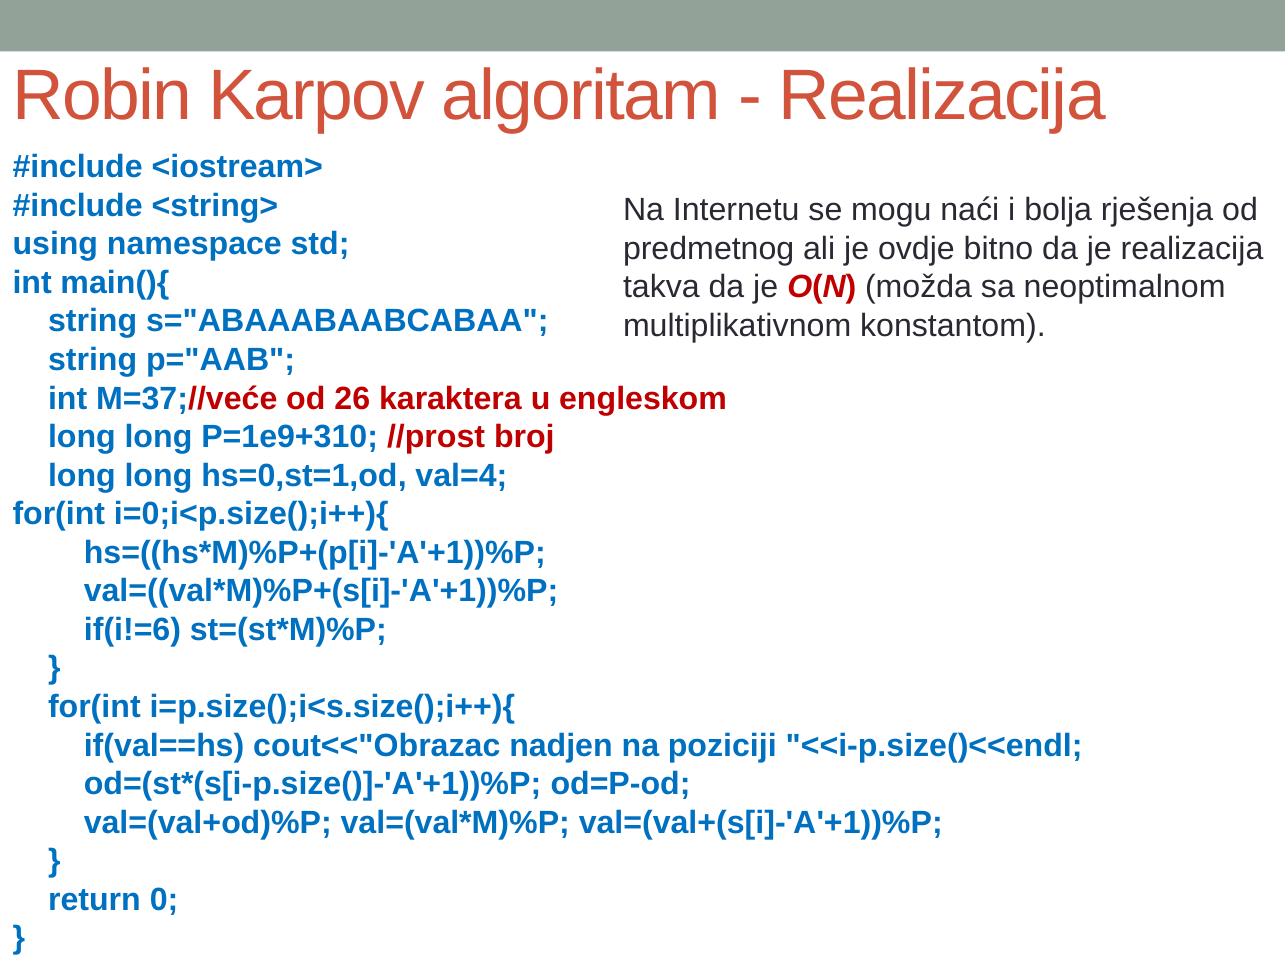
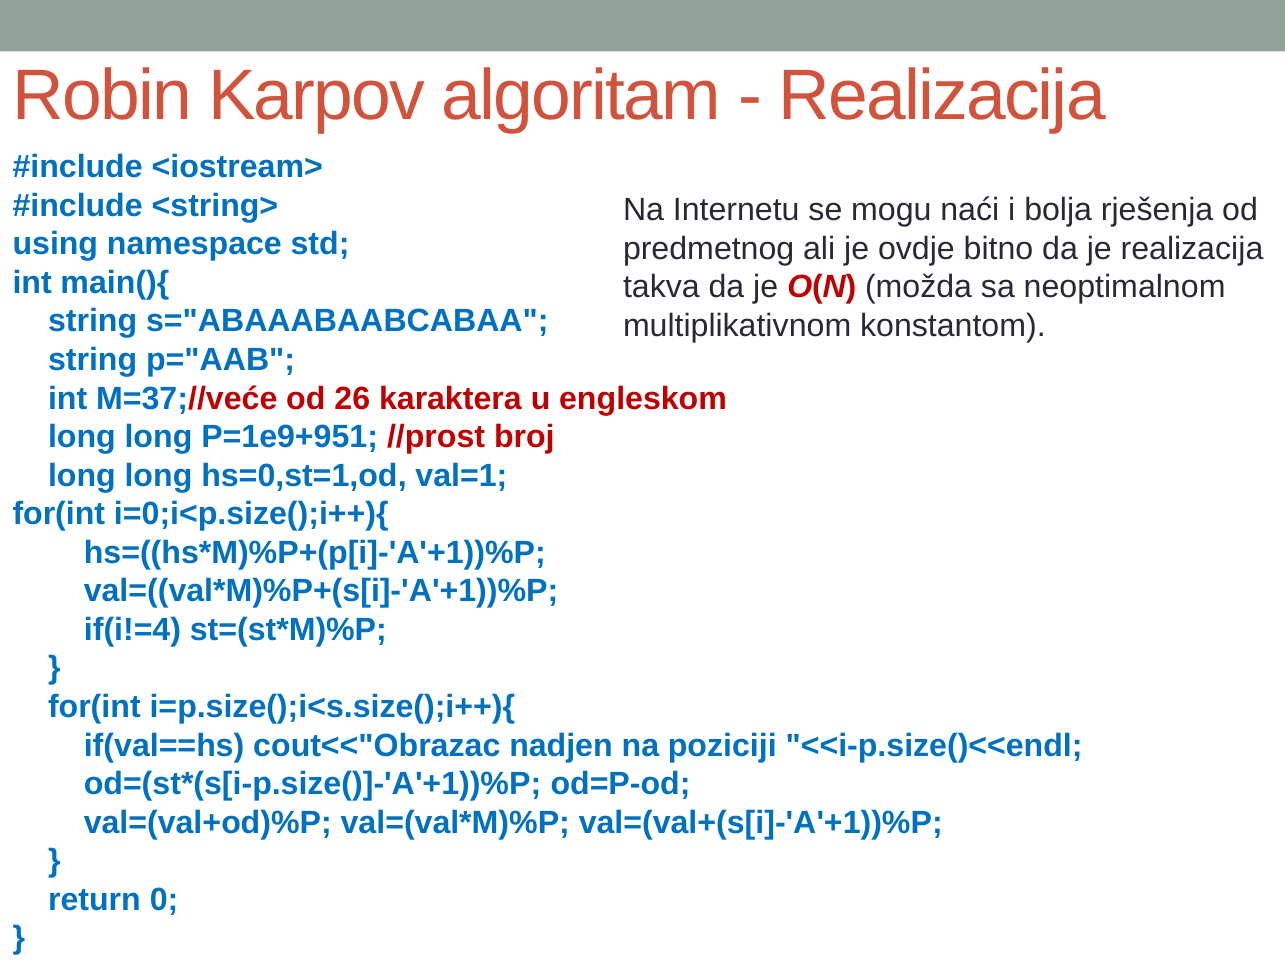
P=1e9+310: P=1e9+310 -> P=1e9+951
val=4: val=4 -> val=1
if(i!=6: if(i!=6 -> if(i!=4
